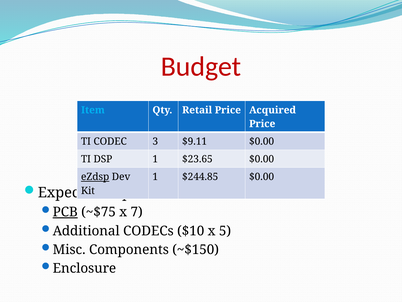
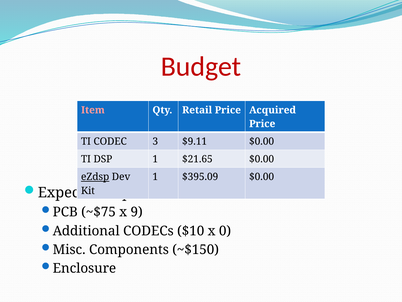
Item colour: light blue -> pink
$23.65: $23.65 -> $21.65
$244.85: $244.85 -> $395.09
PCB underline: present -> none
7: 7 -> 9
5: 5 -> 0
